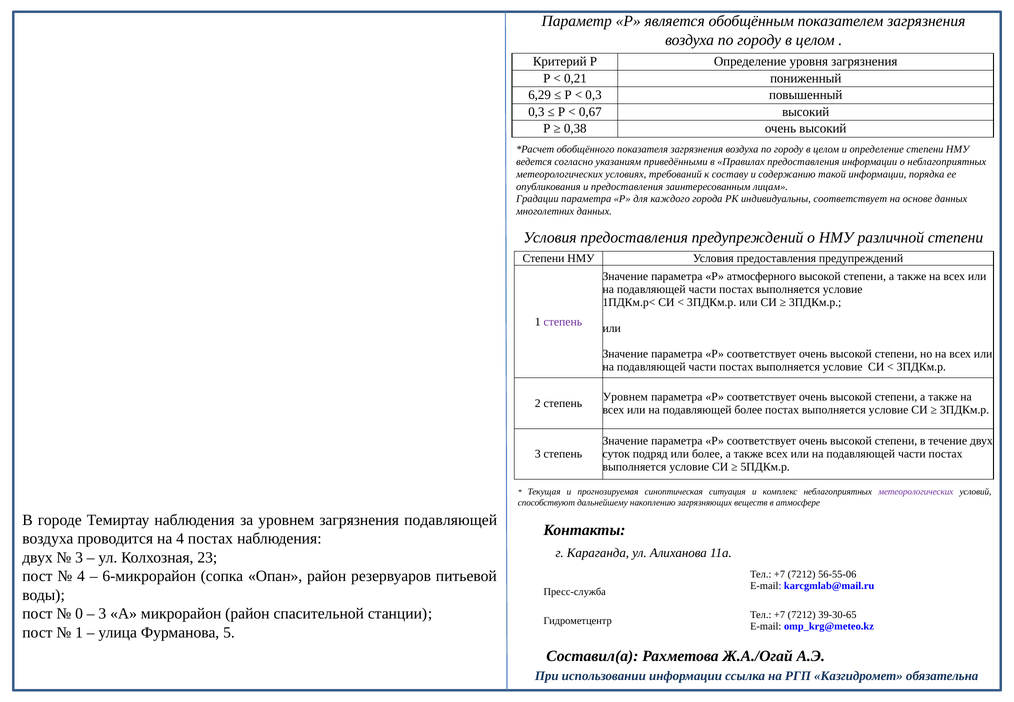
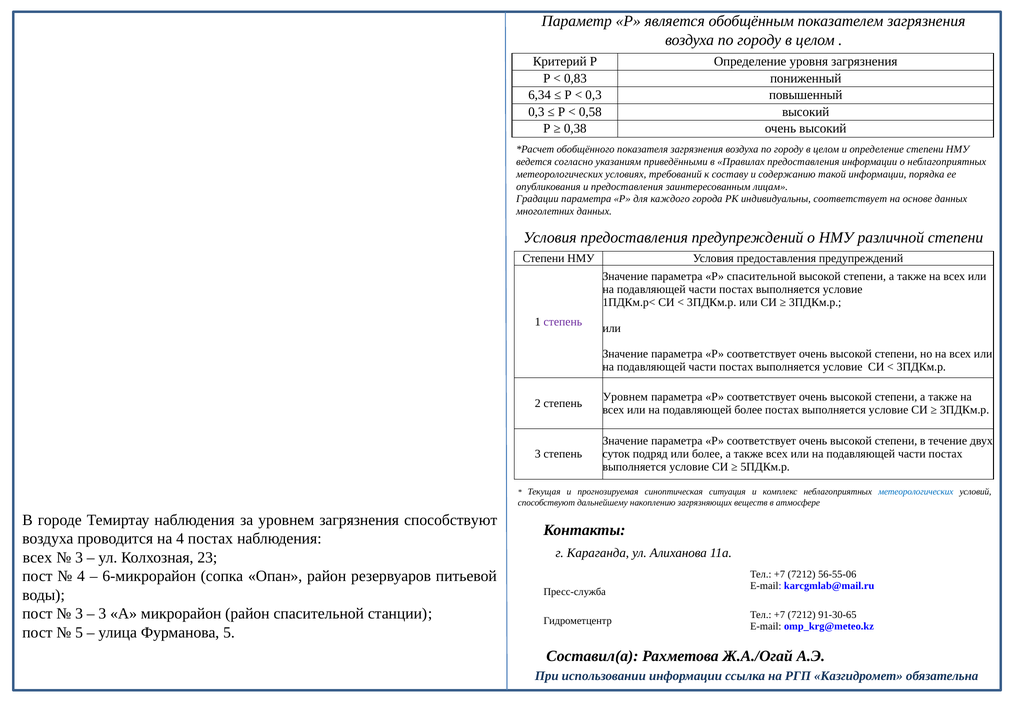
0,21: 0,21 -> 0,83
6,29: 6,29 -> 6,34
0,67: 0,67 -> 0,58
Р атмосферного: атмосферного -> спасительной
метеорологических at (916, 492) colour: purple -> blue
загрязнения подавляющей: подавляющей -> способствуют
двух at (38, 557): двух -> всех
0 at (79, 614): 0 -> 3
39-30-65: 39-30-65 -> 91-30-65
1 at (79, 632): 1 -> 5
